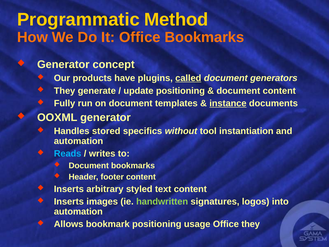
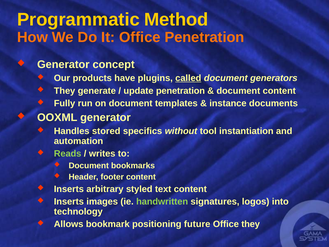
Office Bookmarks: Bookmarks -> Penetration
update positioning: positioning -> penetration
instance underline: present -> none
Reads colour: light blue -> light green
automation at (78, 211): automation -> technology
usage: usage -> future
